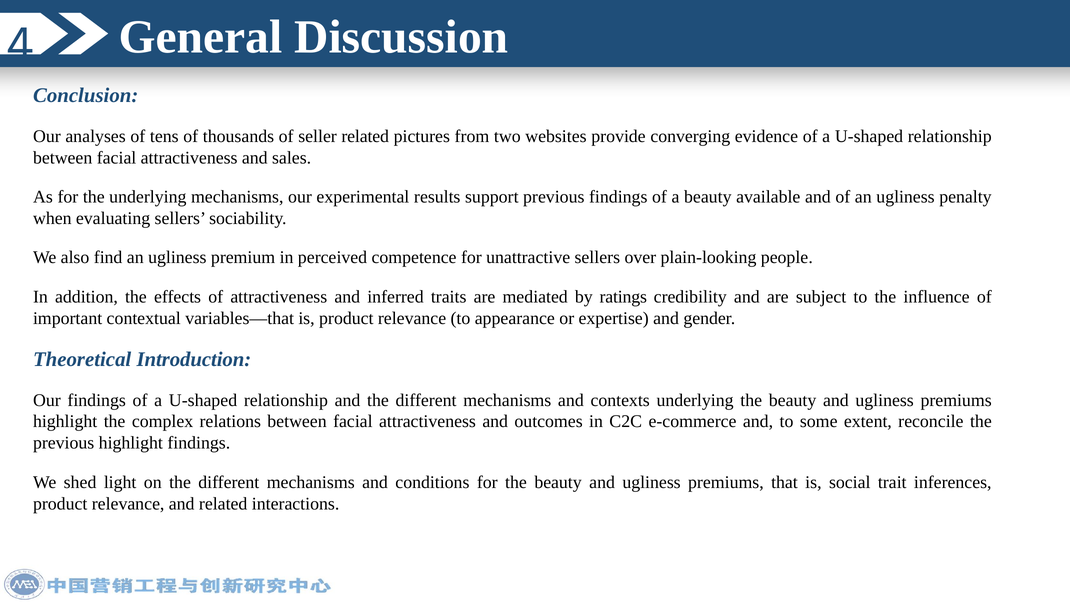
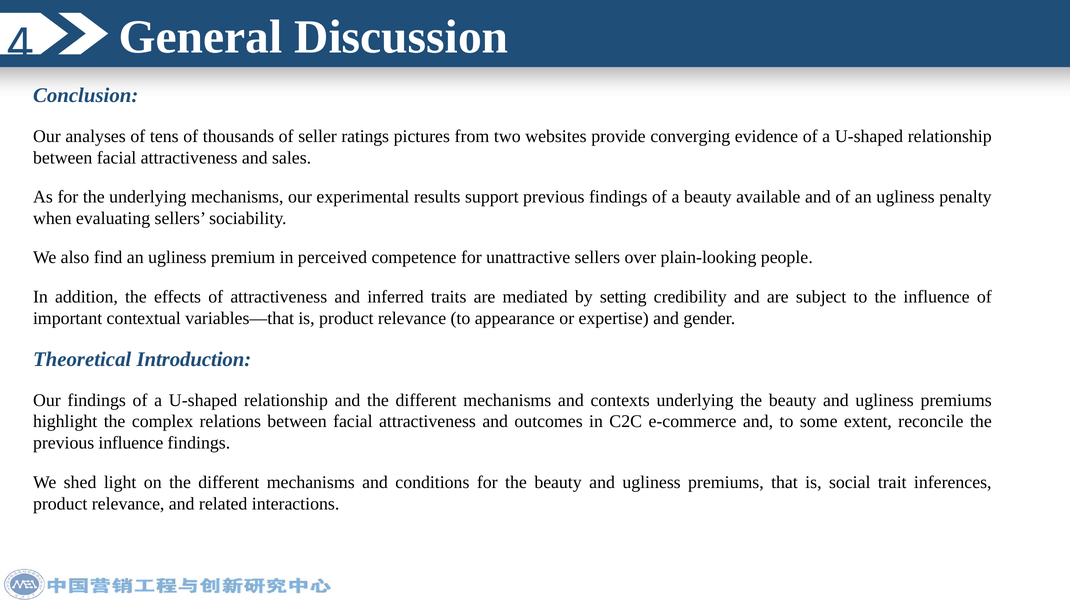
seller related: related -> ratings
ratings: ratings -> setting
previous highlight: highlight -> influence
